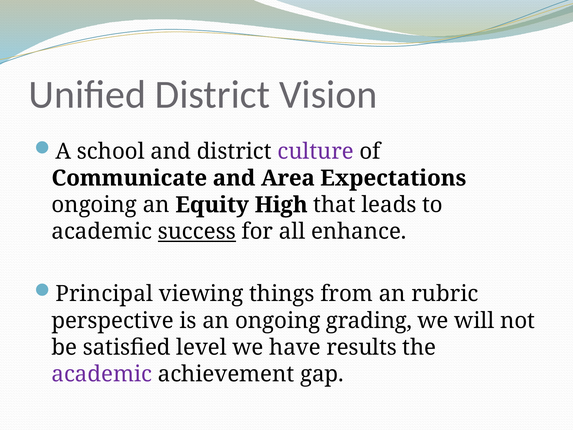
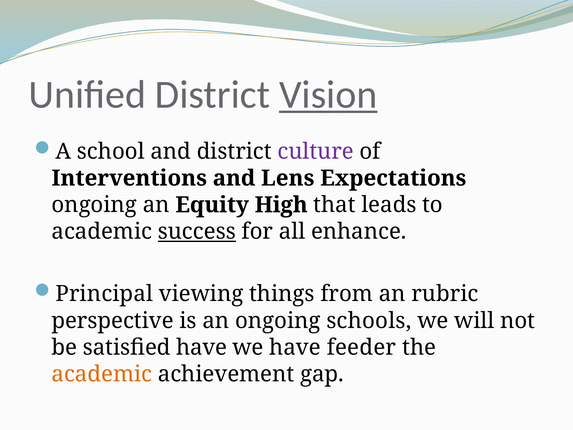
Vision underline: none -> present
Communicate: Communicate -> Interventions
Area: Area -> Lens
grading: grading -> schools
satisfied level: level -> have
results: results -> feeder
academic at (102, 374) colour: purple -> orange
